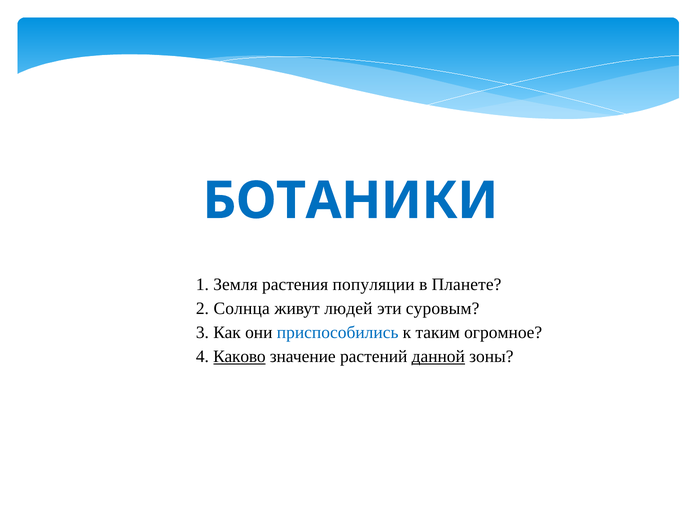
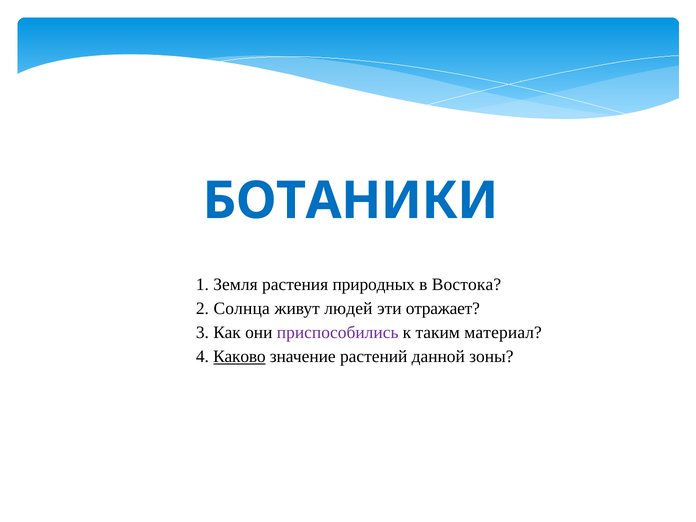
популяции: популяции -> природных
Планете: Планете -> Востока
суровым: суровым -> отражает
приспособились colour: blue -> purple
огромное: огромное -> материал
данной underline: present -> none
